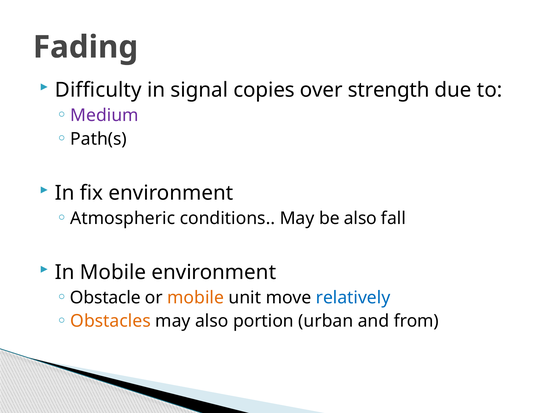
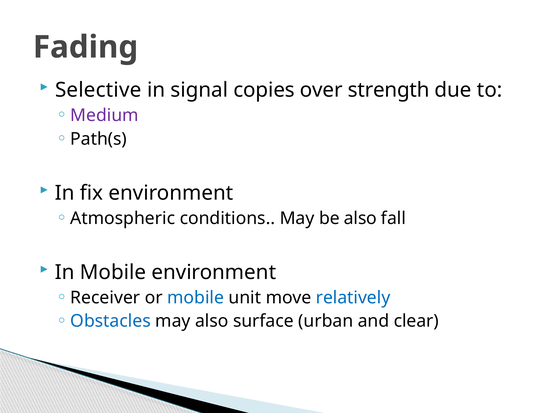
Difficulty: Difficulty -> Selective
Obstacle: Obstacle -> Receiver
mobile at (196, 297) colour: orange -> blue
Obstacles colour: orange -> blue
portion: portion -> surface
from: from -> clear
